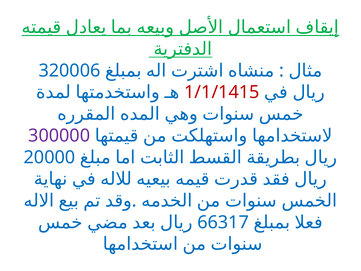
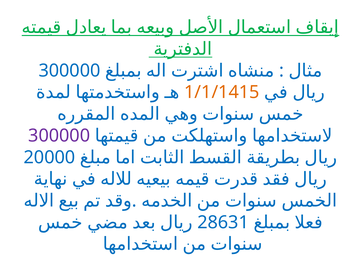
320006 at (69, 71): 320006 -> 300000
1/1/1415 colour: red -> orange
66317: 66317 -> 28631
